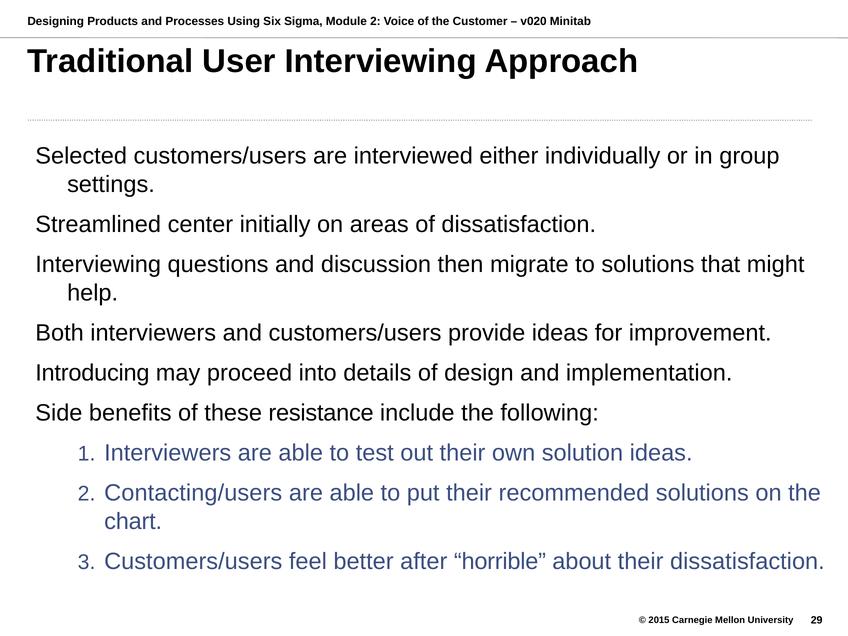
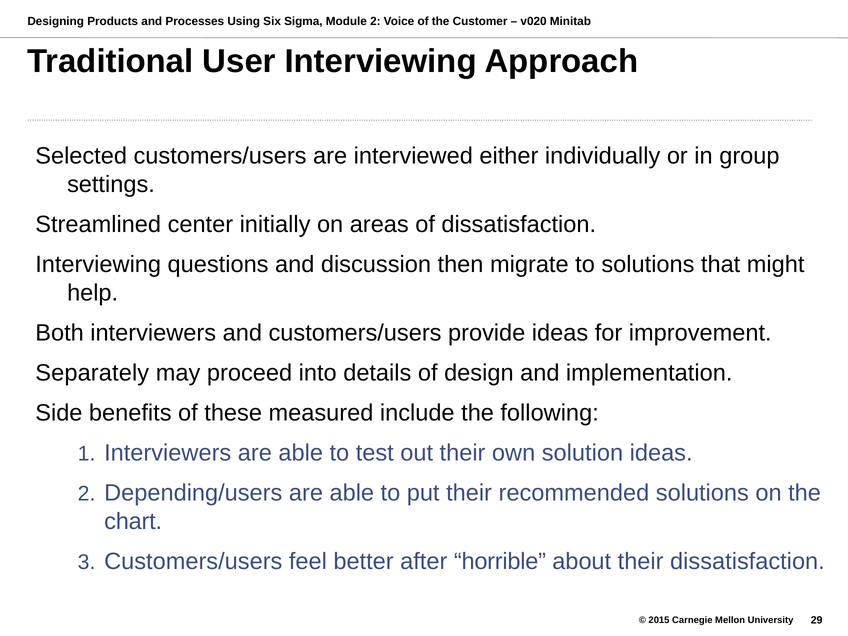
Introducing: Introducing -> Separately
resistance: resistance -> measured
Contacting/users: Contacting/users -> Depending/users
